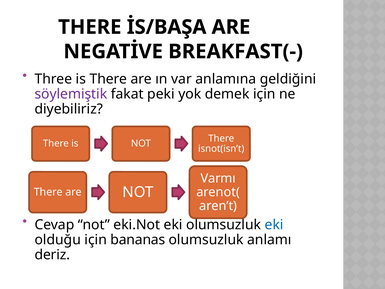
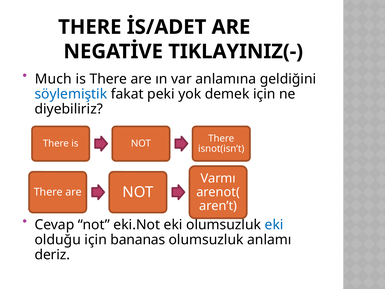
İS/BAŞA: İS/BAŞA -> İS/ADET
BREAKFAST(-: BREAKFAST(- -> TIKLAYINIZ(-
Three: Three -> Much
söylemiştik colour: purple -> blue
